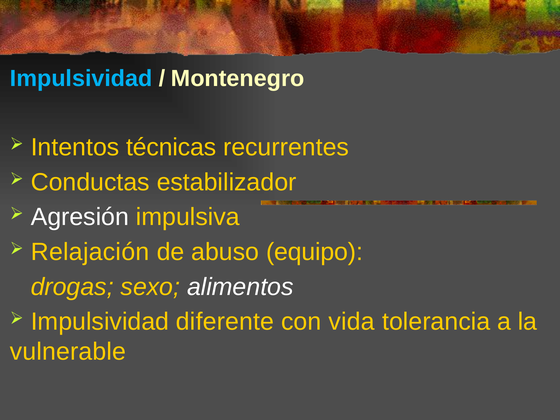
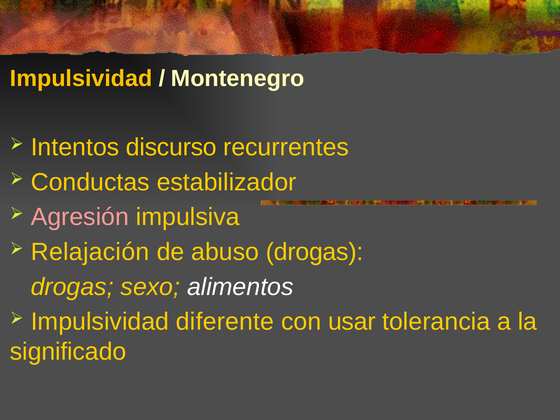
Impulsividad at (81, 79) colour: light blue -> yellow
técnicas: técnicas -> discurso
Agresión colour: white -> pink
abuso equipo: equipo -> drogas
vida: vida -> usar
vulnerable: vulnerable -> significado
